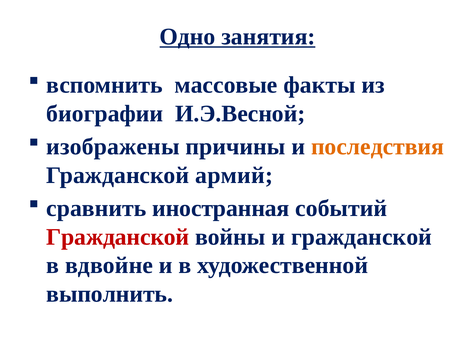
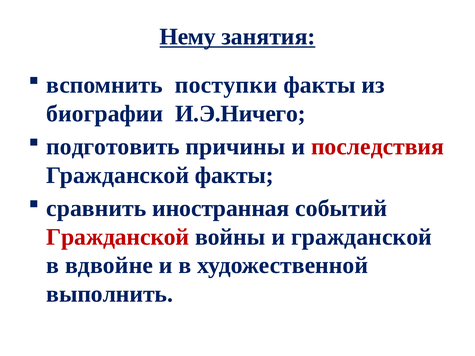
Одно: Одно -> Нему
массовые: массовые -> поступки
И.Э.Весной: И.Э.Весной -> И.Э.Ничего
изображены: изображены -> подготовить
последствия colour: orange -> red
Гражданской армий: армий -> факты
